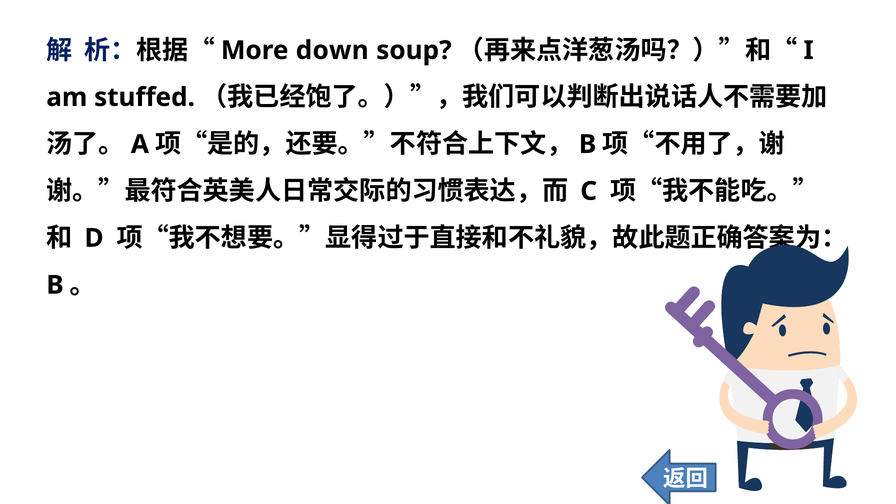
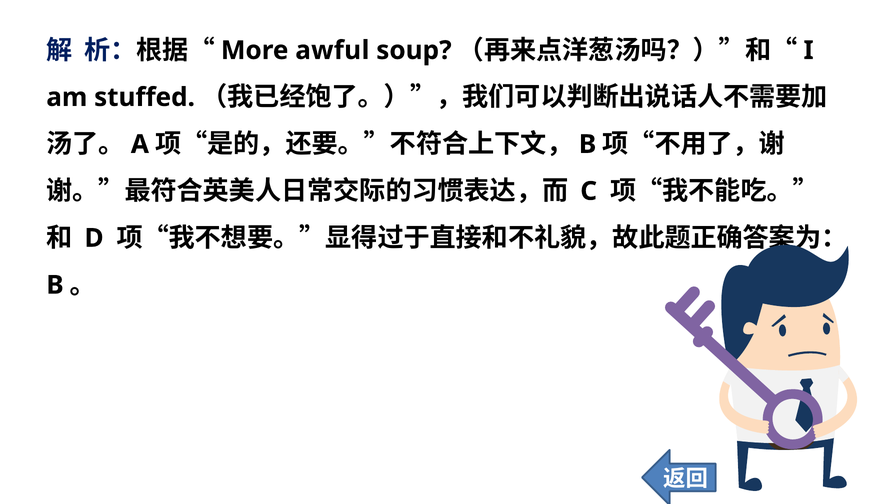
down: down -> awful
